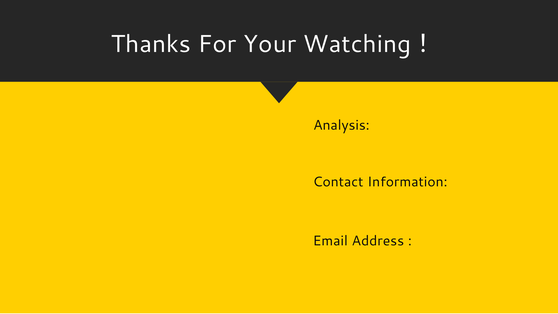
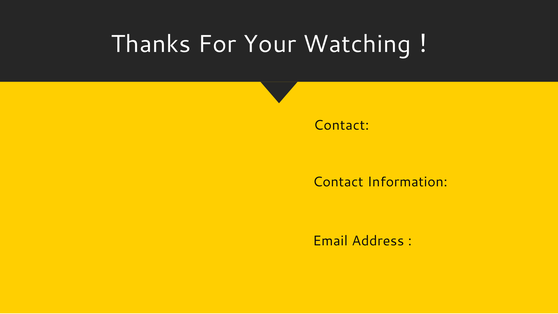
Analysis at (341, 125): Analysis -> Contact
